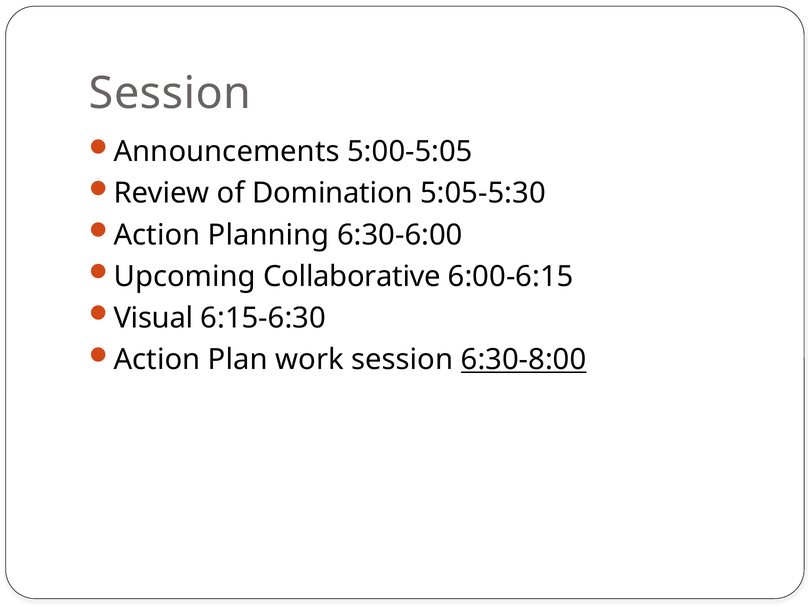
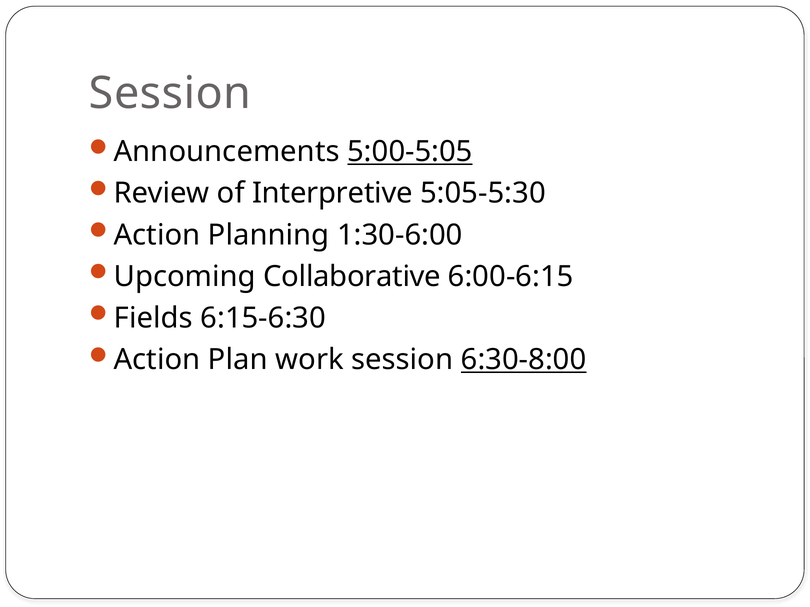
5:00-5:05 underline: none -> present
Domination: Domination -> Interpretive
6:30-6:00: 6:30-6:00 -> 1:30-6:00
Visual: Visual -> Fields
